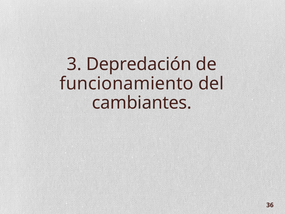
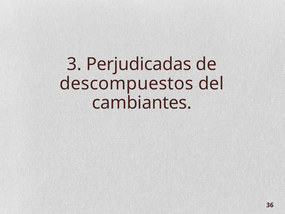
Depredación: Depredación -> Perjudicadas
funcionamiento: funcionamiento -> descompuestos
